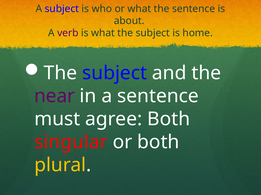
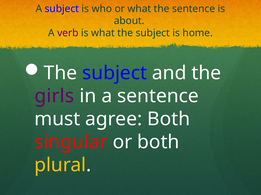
near: near -> girls
